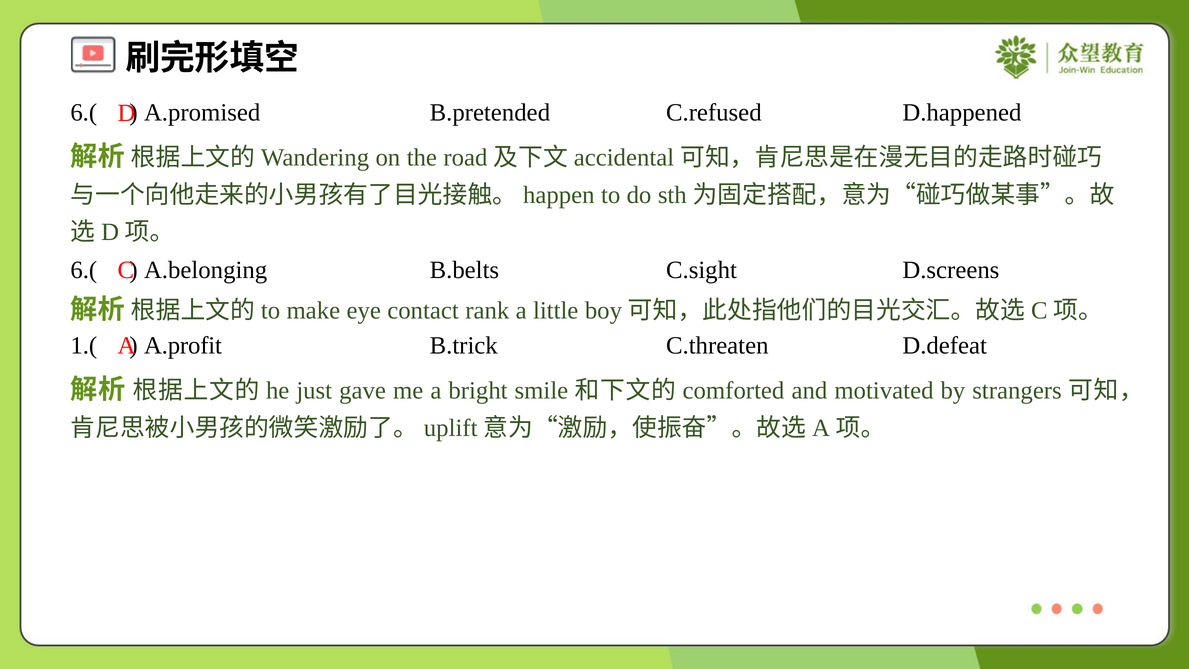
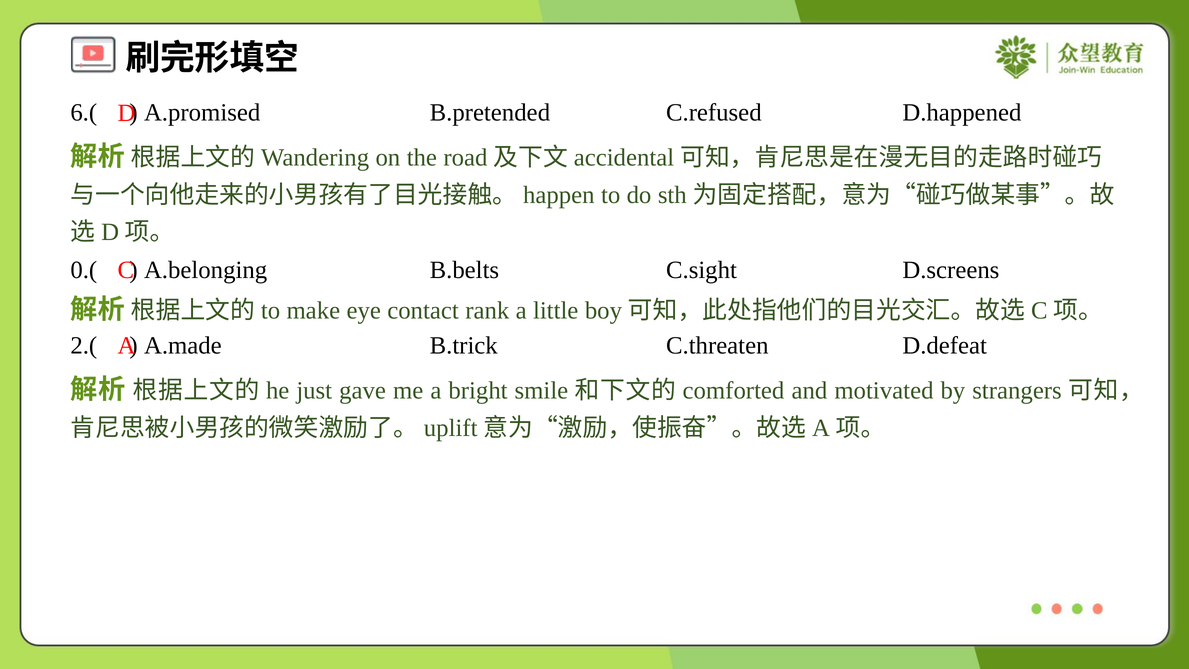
6.( at (84, 270): 6.( -> 0.(
1.(: 1.( -> 2.(
A.profit: A.profit -> A.made
